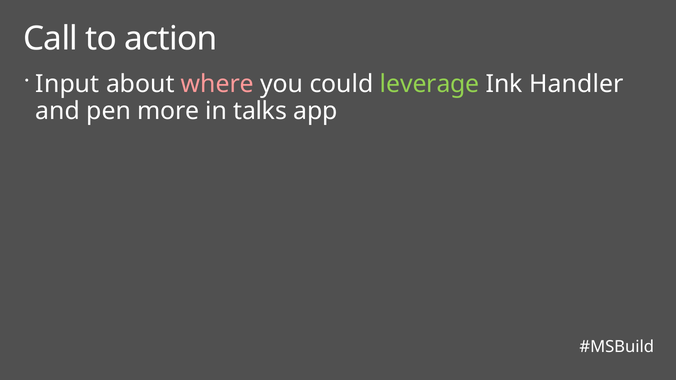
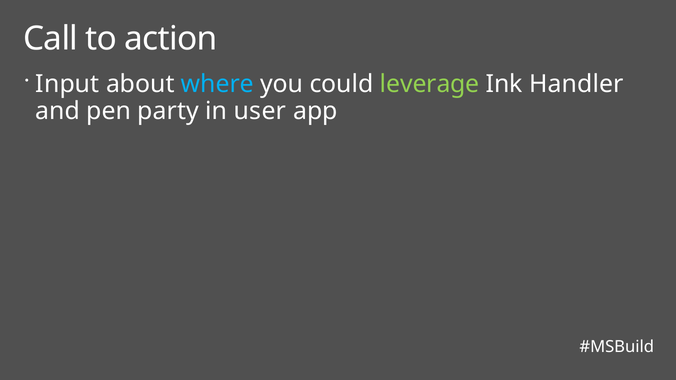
where colour: pink -> light blue
more: more -> party
talks: talks -> user
